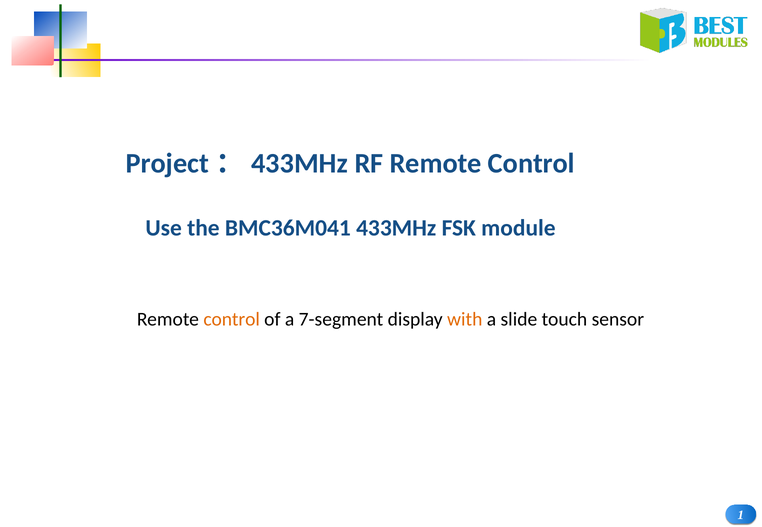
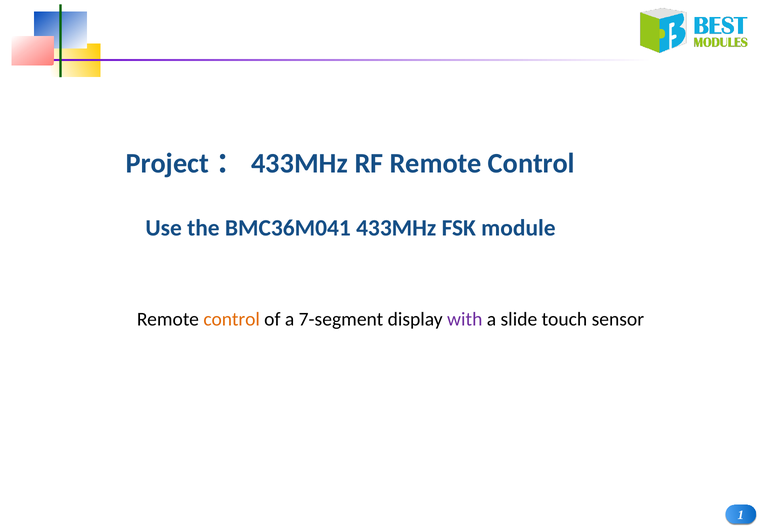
with colour: orange -> purple
